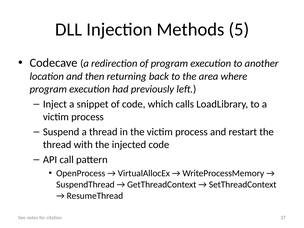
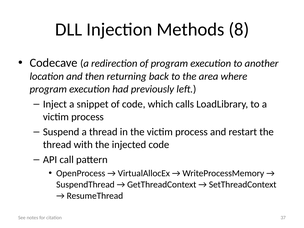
5: 5 -> 8
